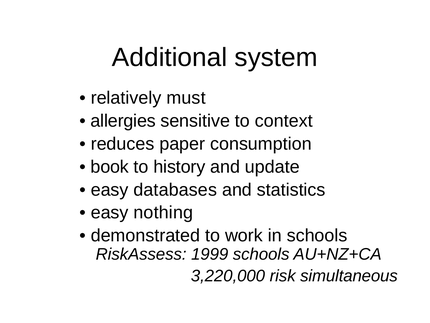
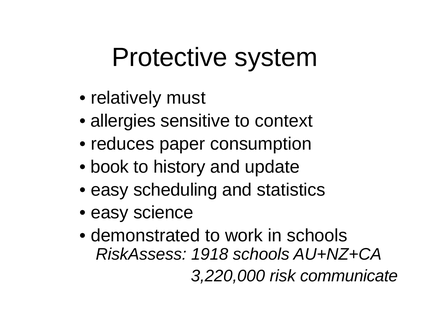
Additional: Additional -> Protective
databases: databases -> scheduling
nothing: nothing -> science
1999: 1999 -> 1918
simultaneous: simultaneous -> communicate
